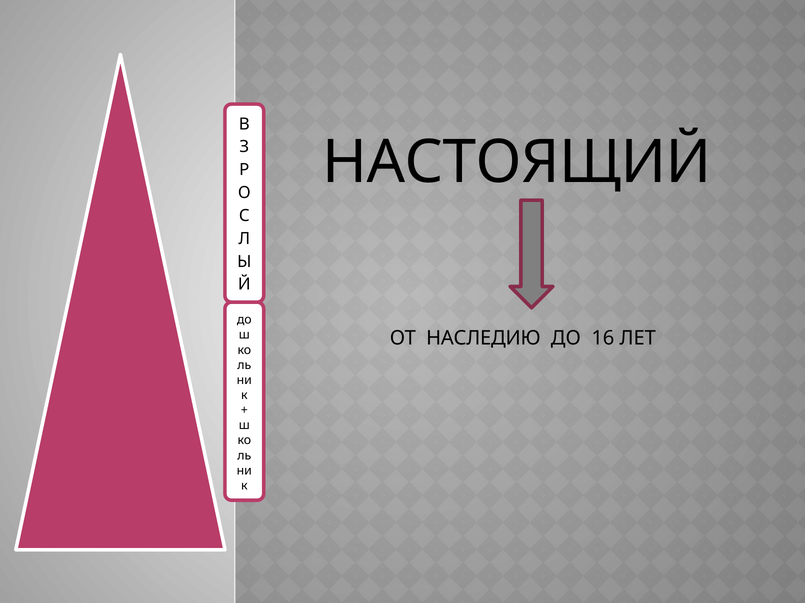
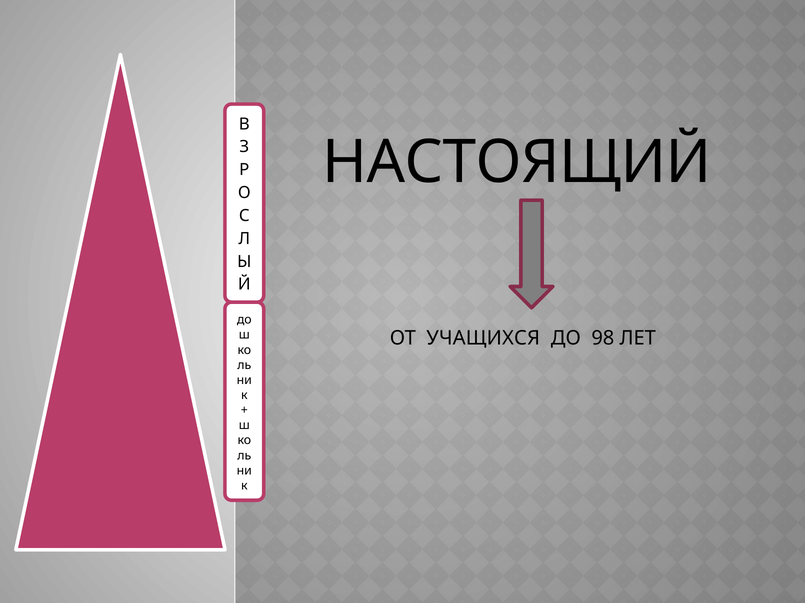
НАСЛЕДИЮ: НАСЛЕДИЮ -> УЧАЩИХСЯ
16: 16 -> 98
